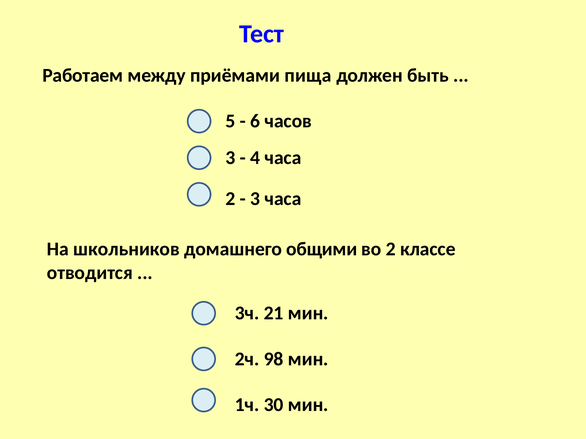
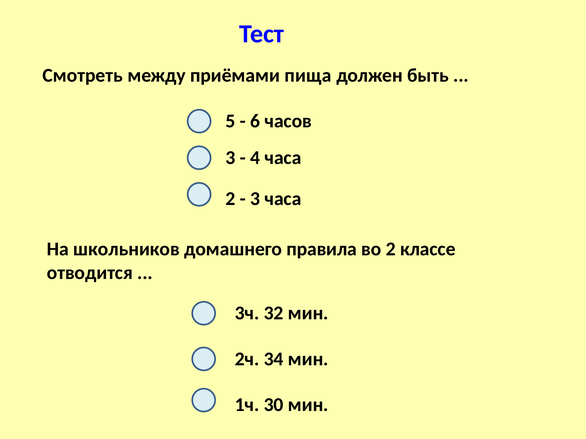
Работаем: Работаем -> Смотреть
общими: общими -> правила
21: 21 -> 32
98: 98 -> 34
